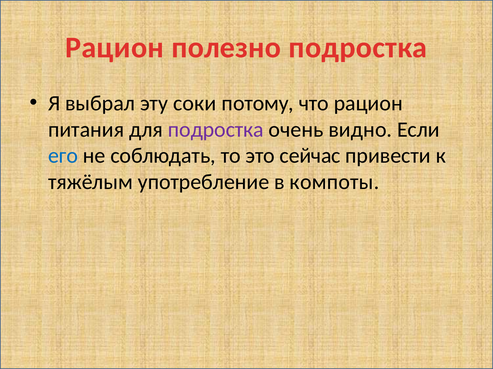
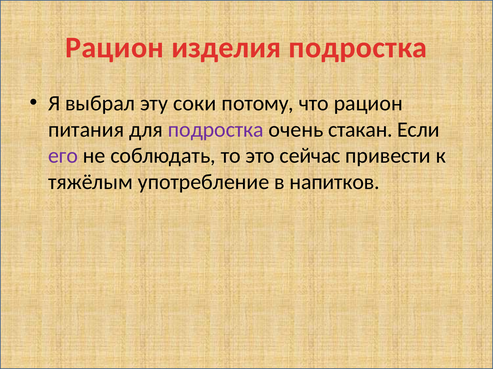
полезно: полезно -> изделия
видно: видно -> стакан
его colour: blue -> purple
компоты: компоты -> напитков
